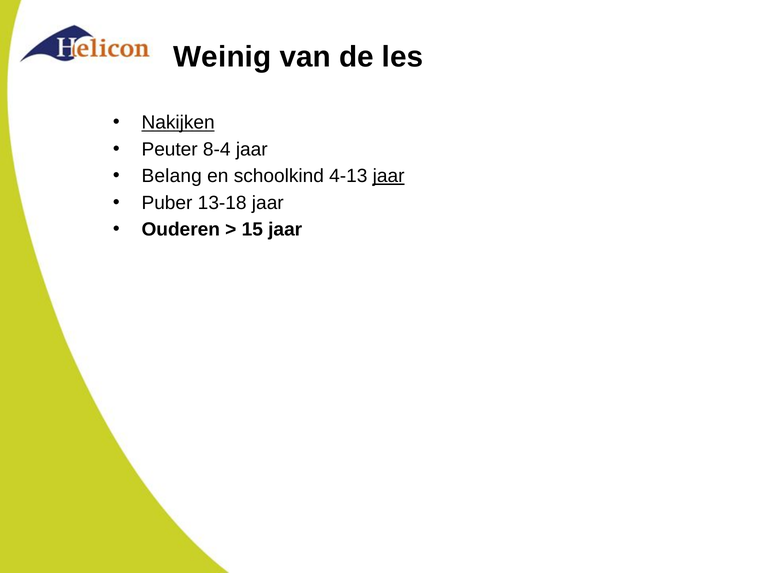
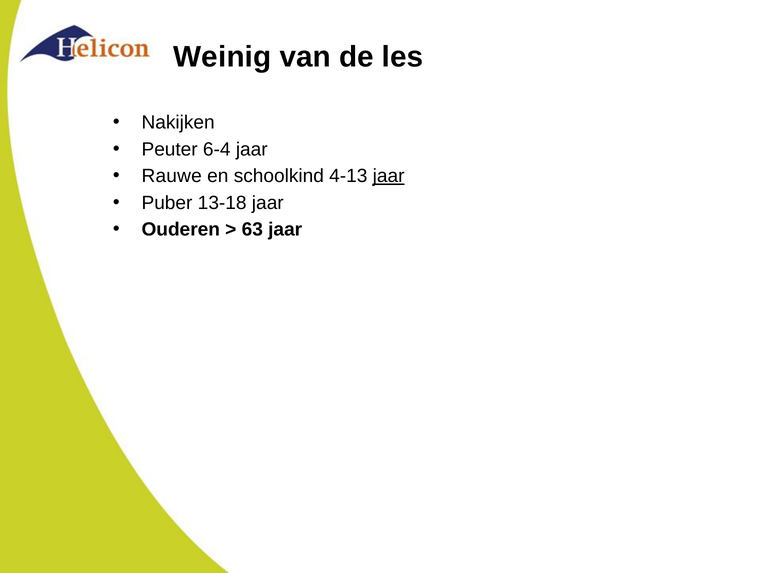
Nakijken underline: present -> none
8-4: 8-4 -> 6-4
Belang: Belang -> Rauwe
15: 15 -> 63
